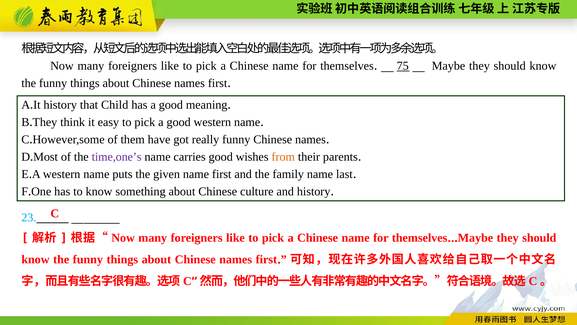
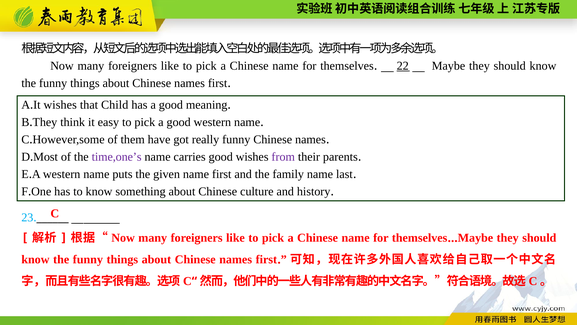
75: 75 -> 22
It history: history -> wishes
from colour: orange -> purple
